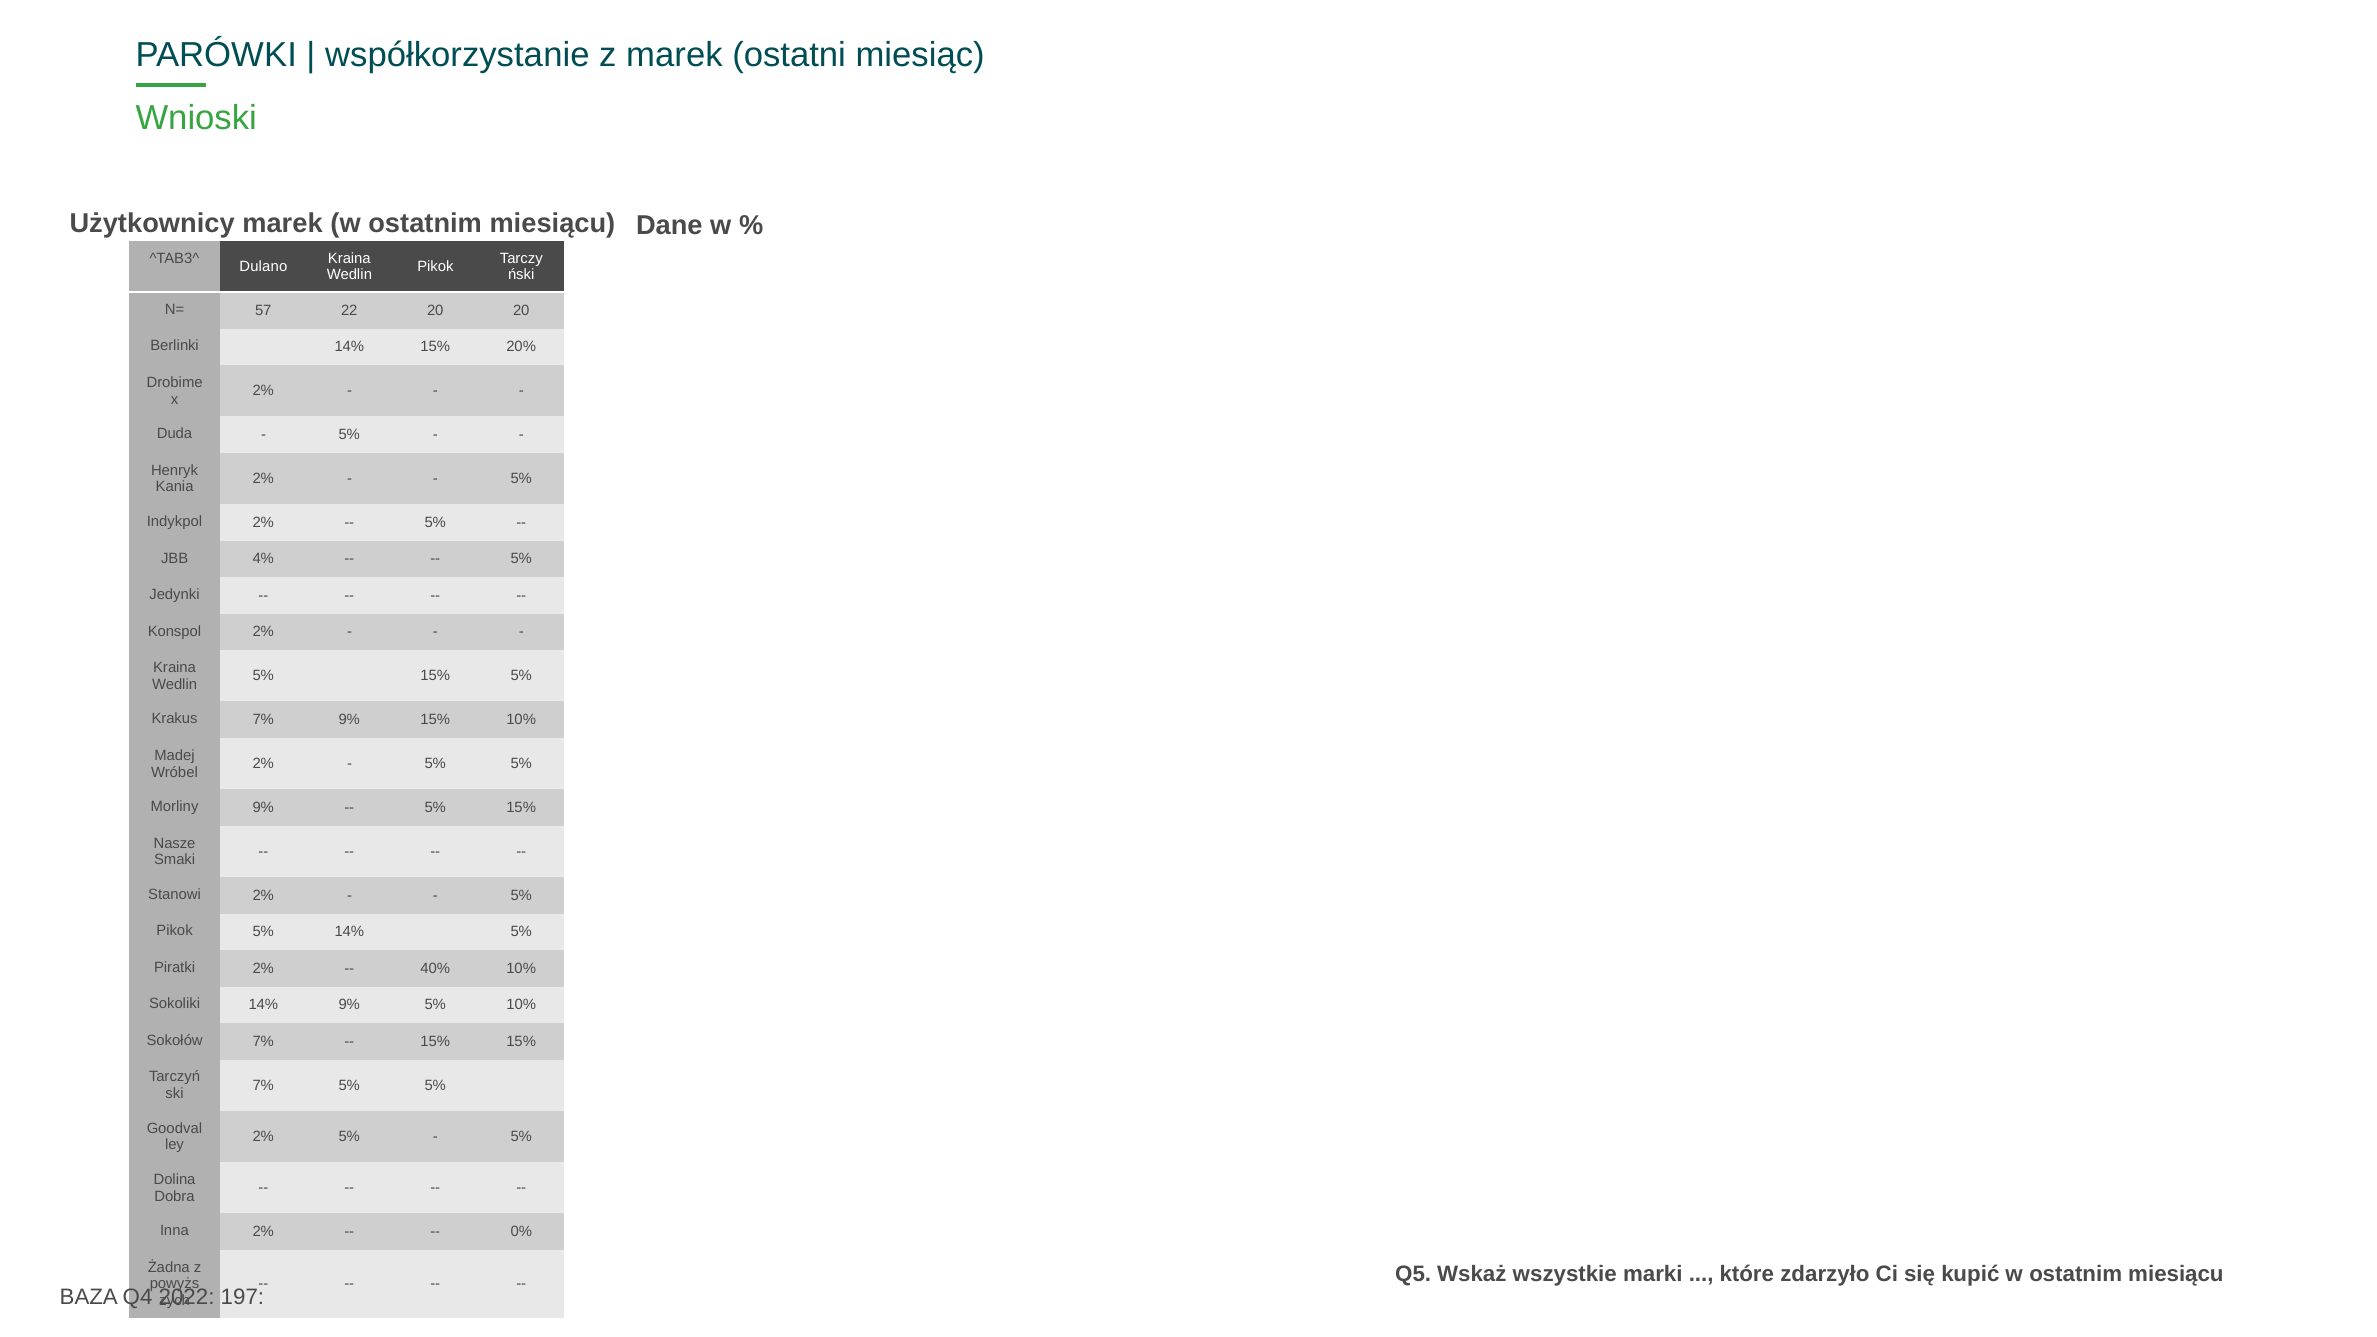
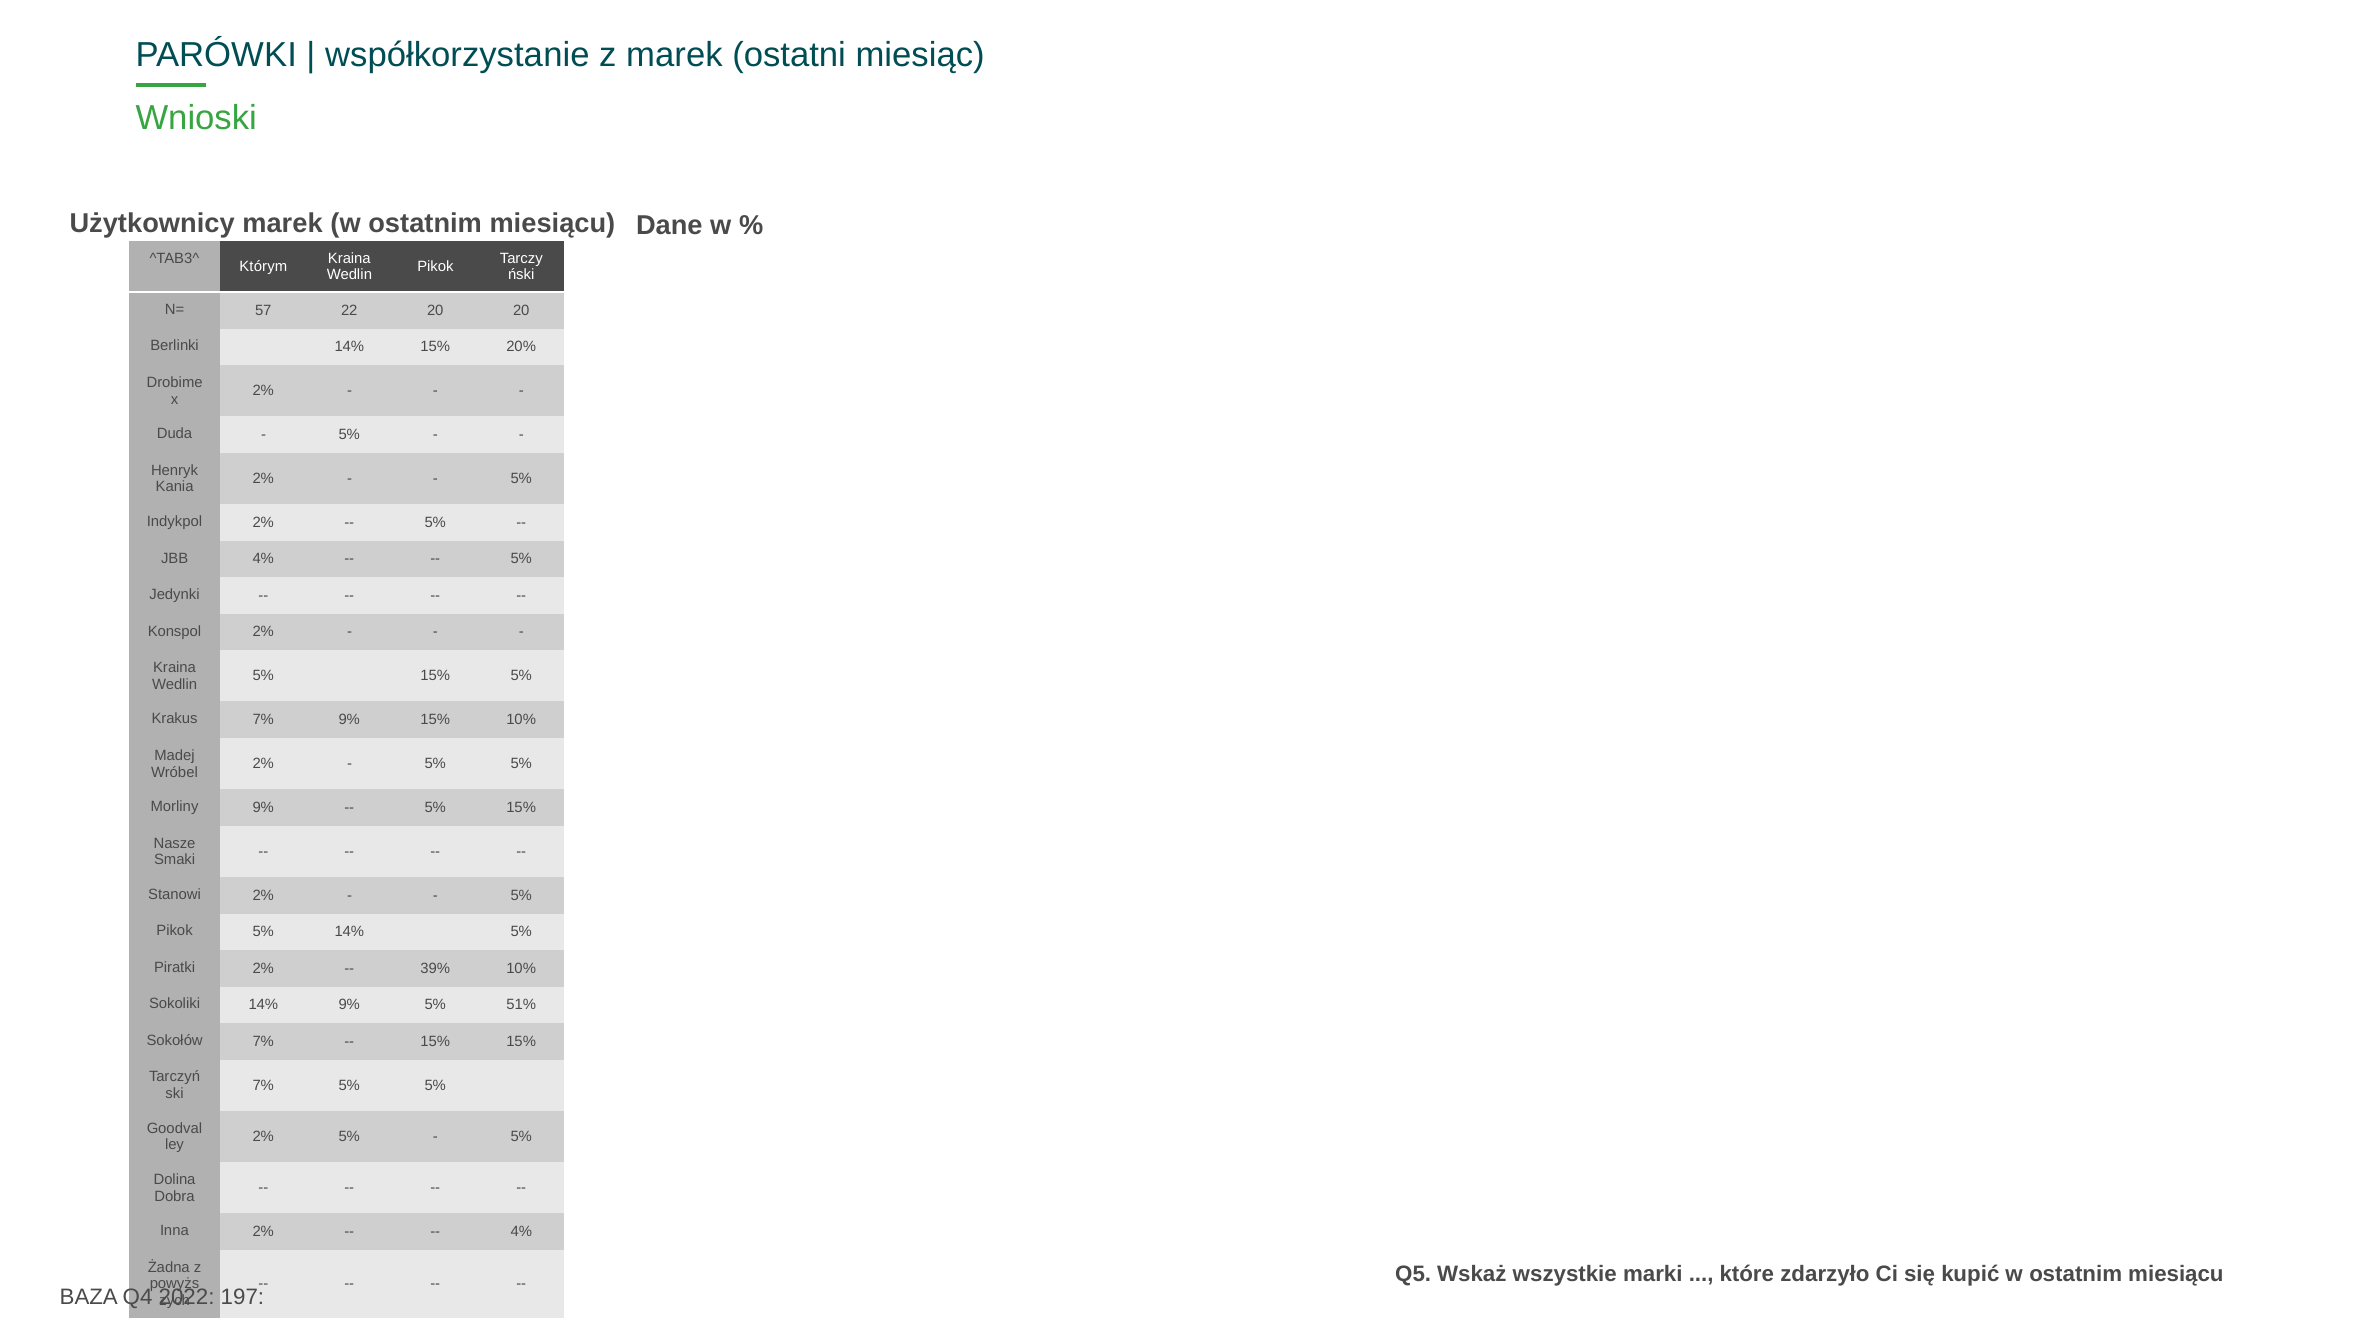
Dulano: Dulano -> Którym
40%: 40% -> 39%
5% 10%: 10% -> 51%
0% at (521, 1232): 0% -> 4%
